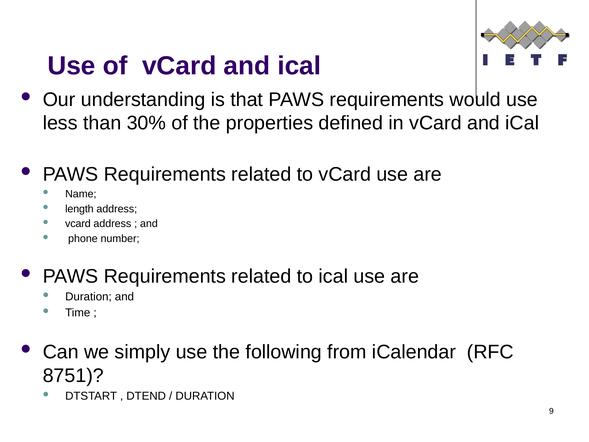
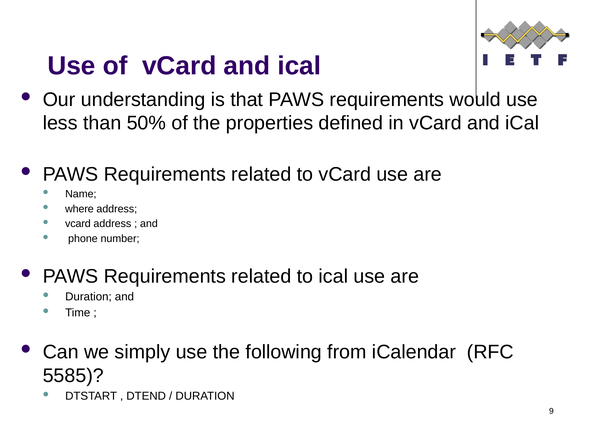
30%: 30% -> 50%
length: length -> where
8751: 8751 -> 5585
